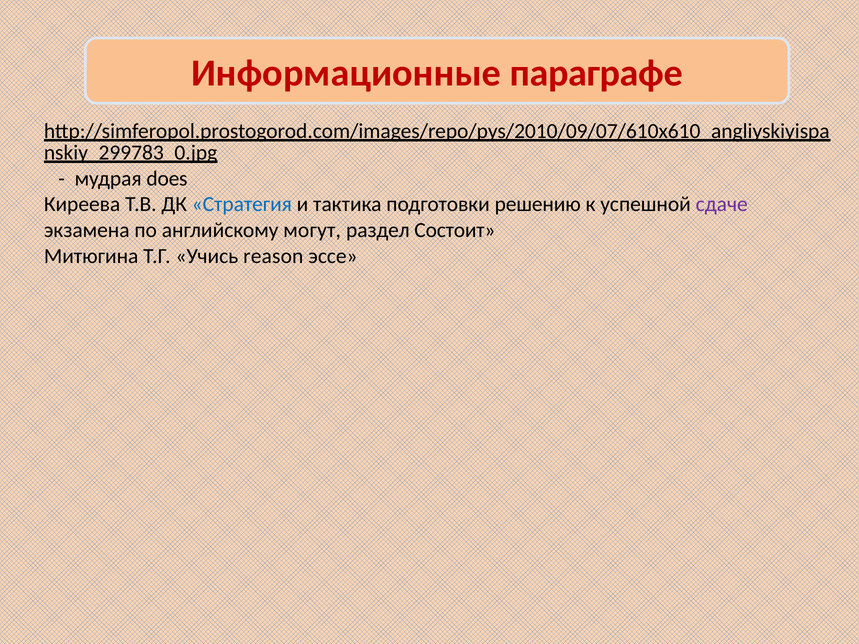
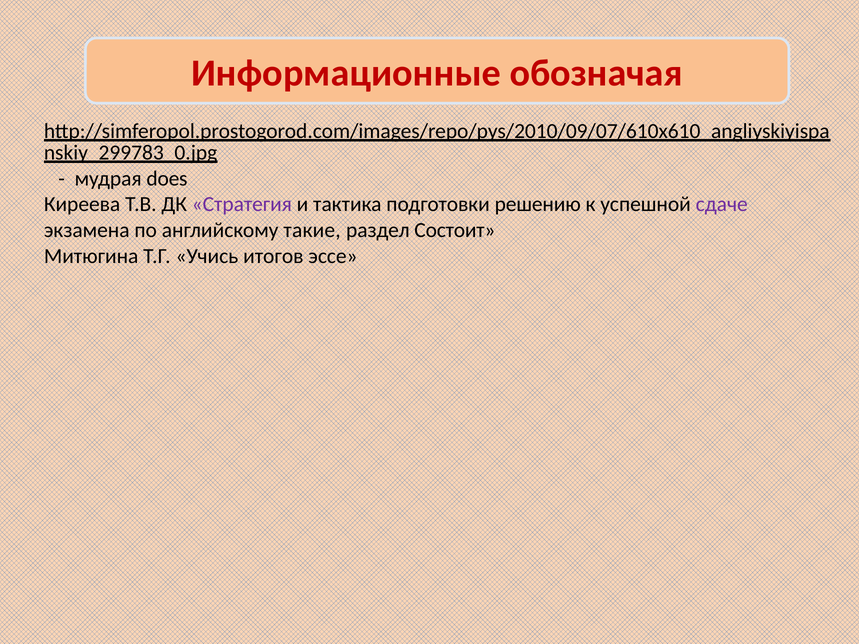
параграфе: параграфе -> обозначая
Стратегия colour: blue -> purple
могут: могут -> такие
reason: reason -> итогов
